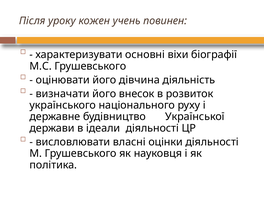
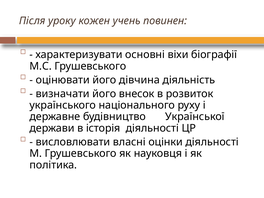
ідеали: ідеали -> історія
